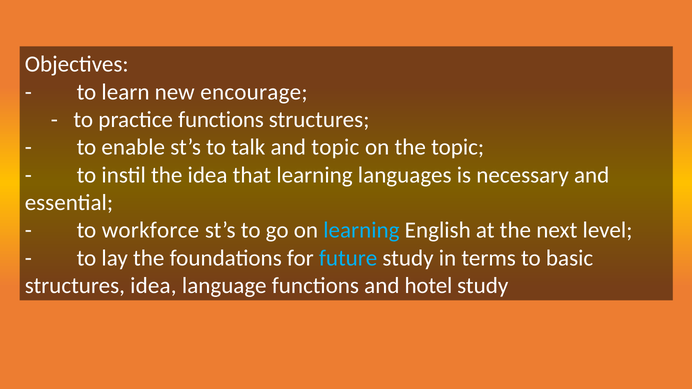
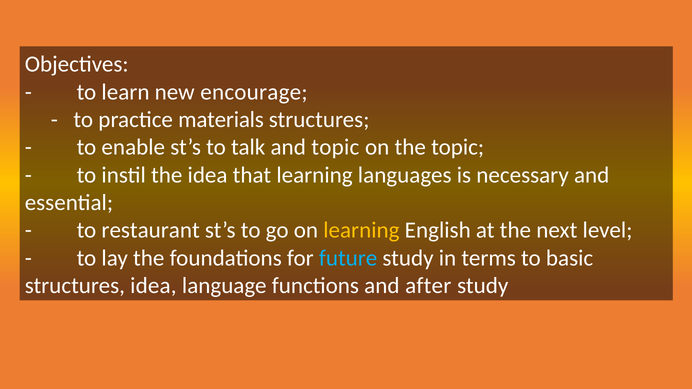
practice functions: functions -> materials
workforce: workforce -> restaurant
learning at (361, 230) colour: light blue -> yellow
hotel: hotel -> after
